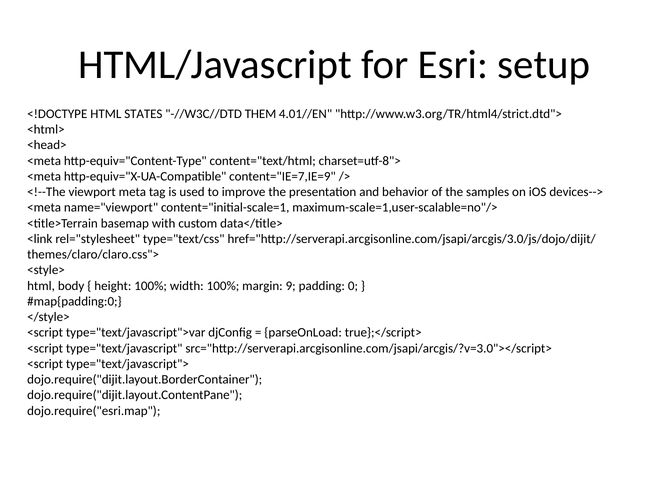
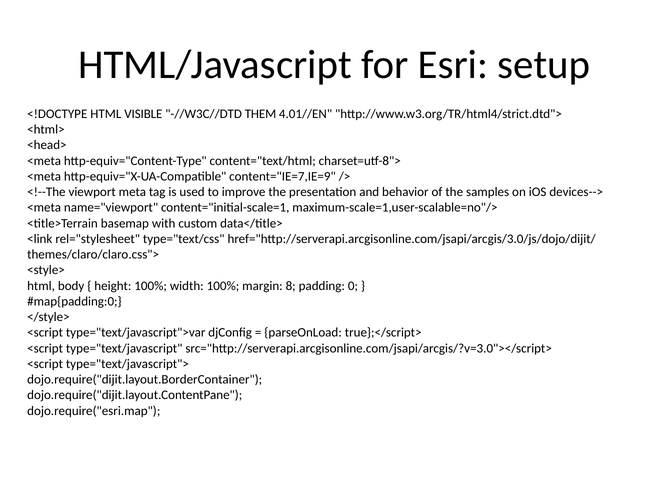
STATES: STATES -> VISIBLE
9: 9 -> 8
